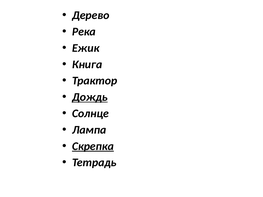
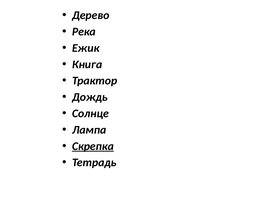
Дождь underline: present -> none
